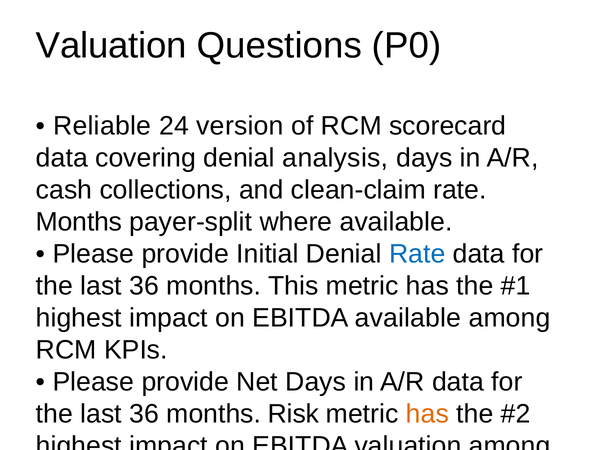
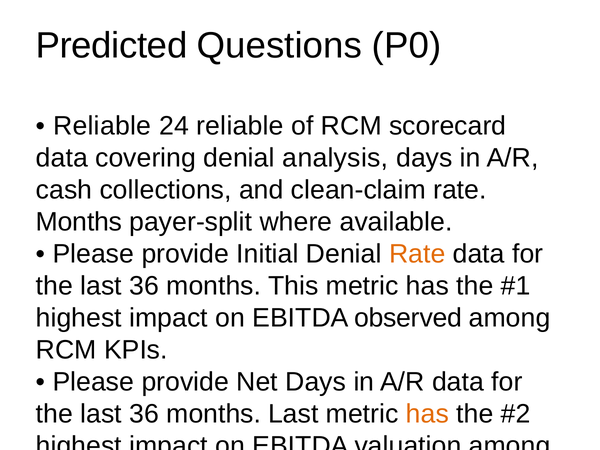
Valuation at (111, 46): Valuation -> Predicted
24 version: version -> reliable
Rate at (417, 254) colour: blue -> orange
EBITDA available: available -> observed
months Risk: Risk -> Last
